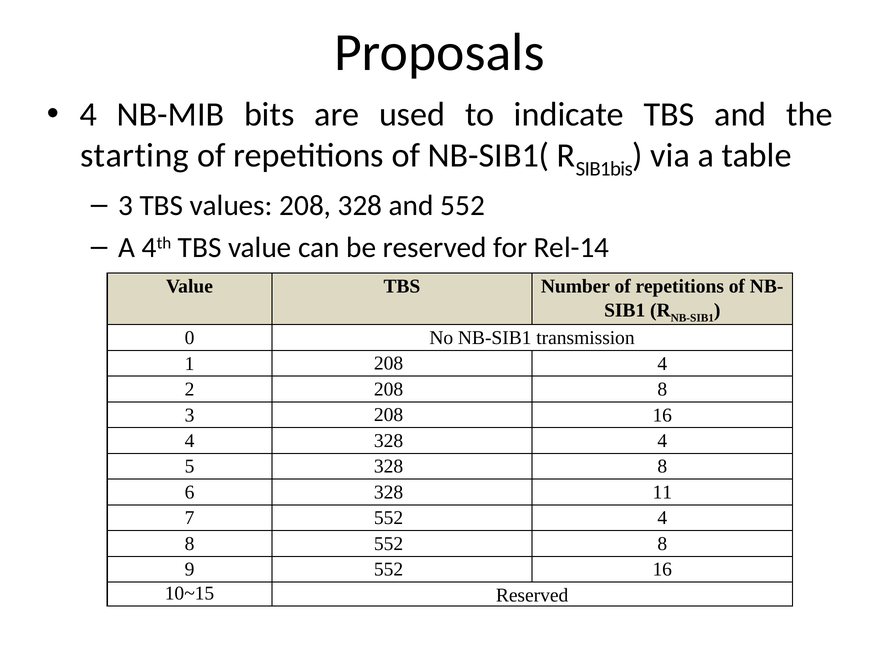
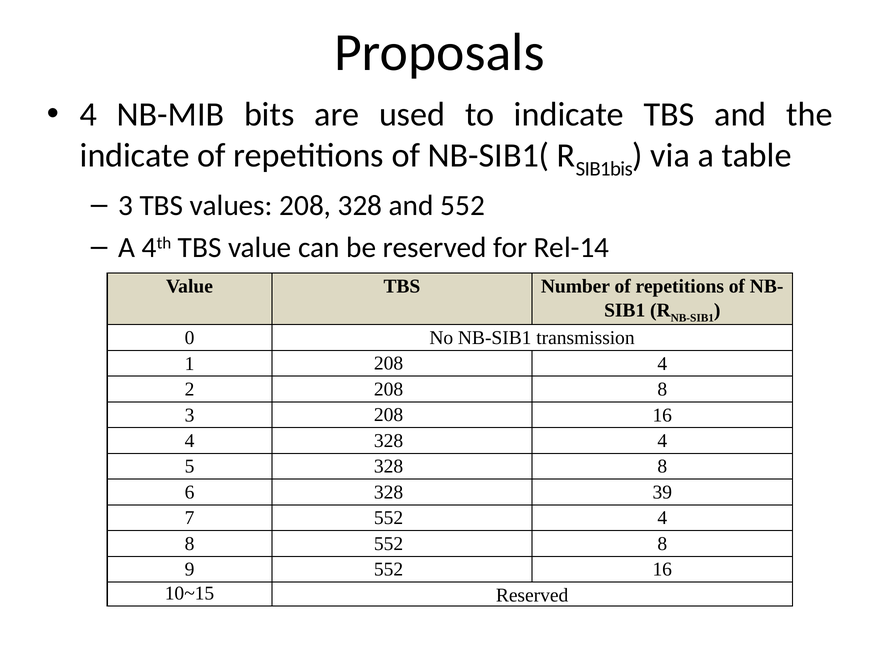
starting at (135, 156): starting -> indicate
11: 11 -> 39
